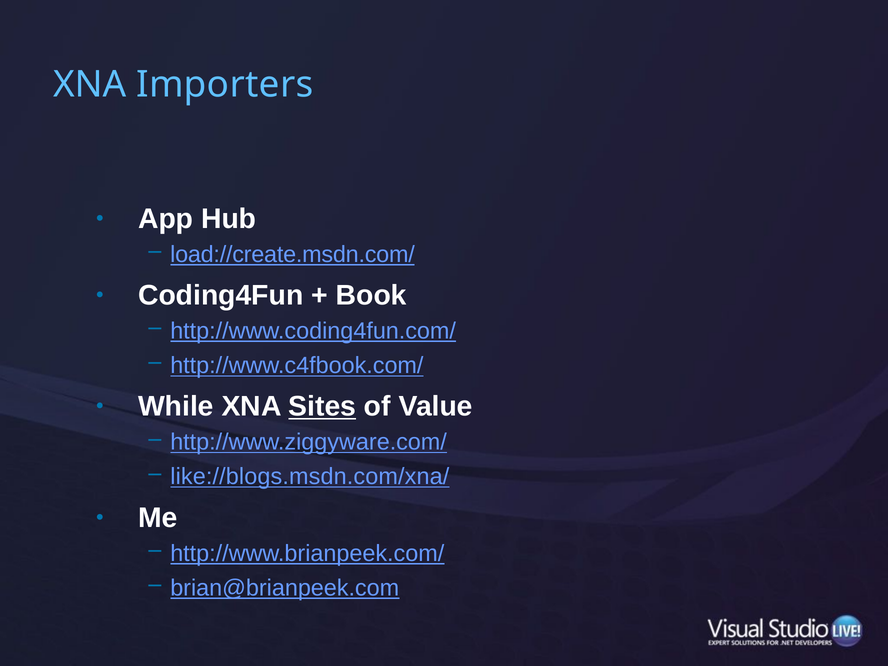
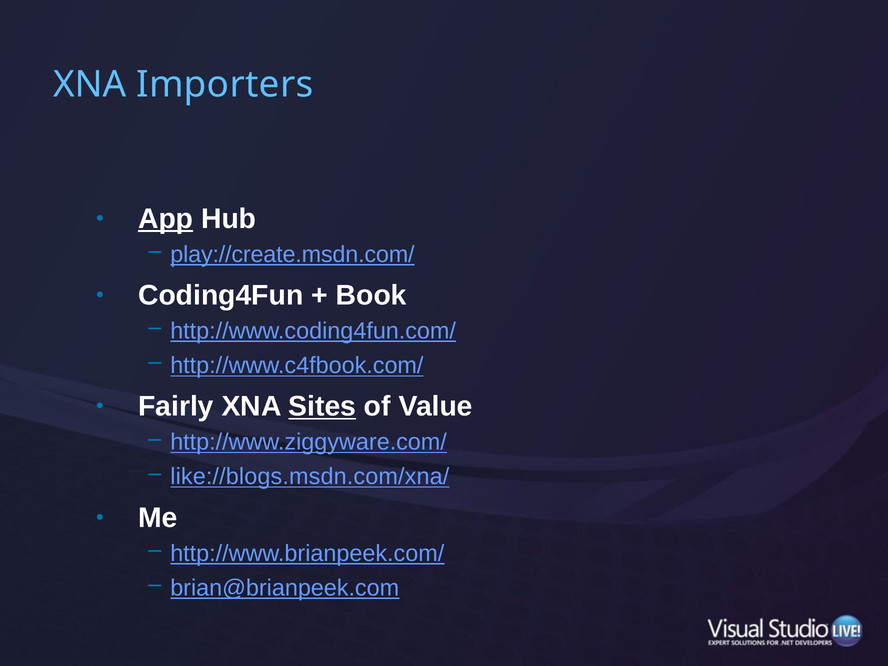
App underline: none -> present
load://create.msdn.com/: load://create.msdn.com/ -> play://create.msdn.com/
While: While -> Fairly
